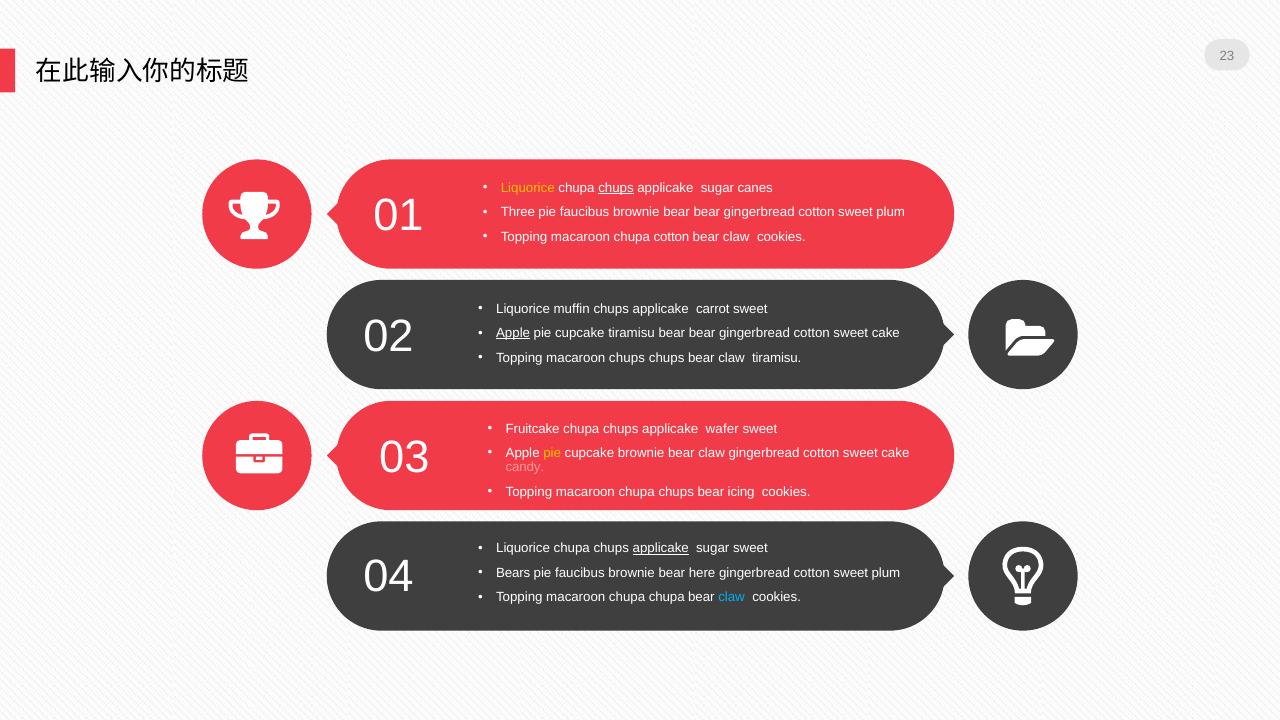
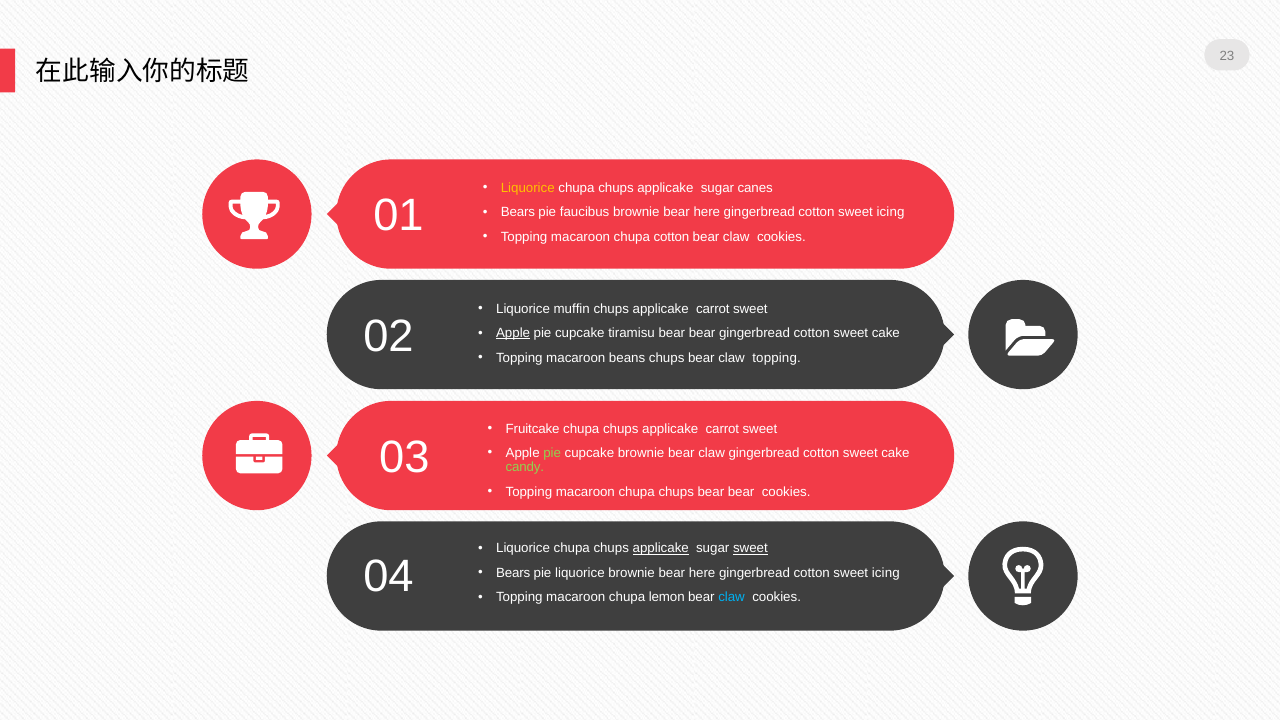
chups at (616, 188) underline: present -> none
Three at (518, 212): Three -> Bears
bear at (707, 212): bear -> here
plum at (891, 212): plum -> icing
macaroon chups: chups -> beans
claw tiramisu: tiramisu -> topping
chupa chups applicake wafer: wafer -> carrot
pie at (552, 453) colour: yellow -> light green
candy colour: pink -> light green
chups bear icing: icing -> bear
sweet at (750, 548) underline: none -> present
faucibus at (580, 573): faucibus -> liquorice
plum at (886, 573): plum -> icing
chupa chupa: chupa -> lemon
